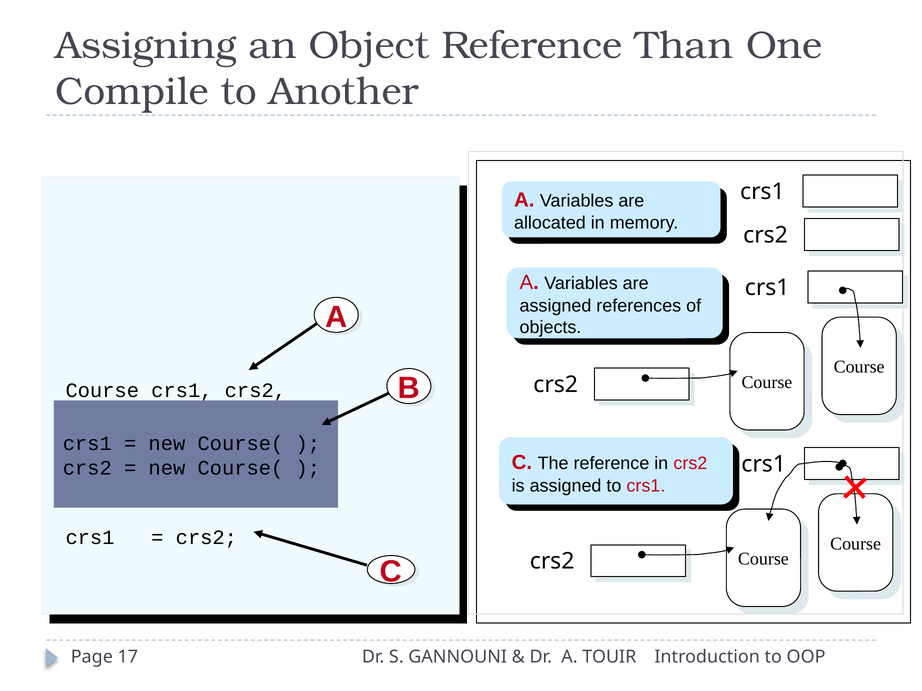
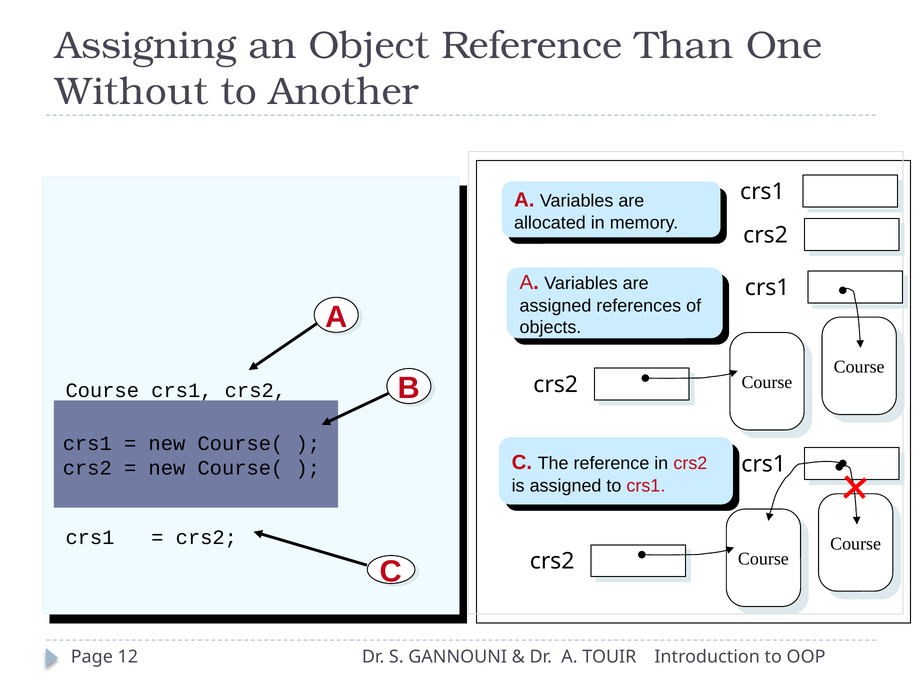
Compile: Compile -> Without
17: 17 -> 12
